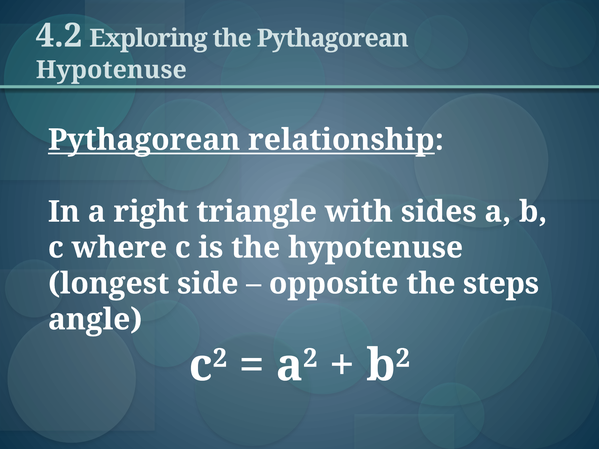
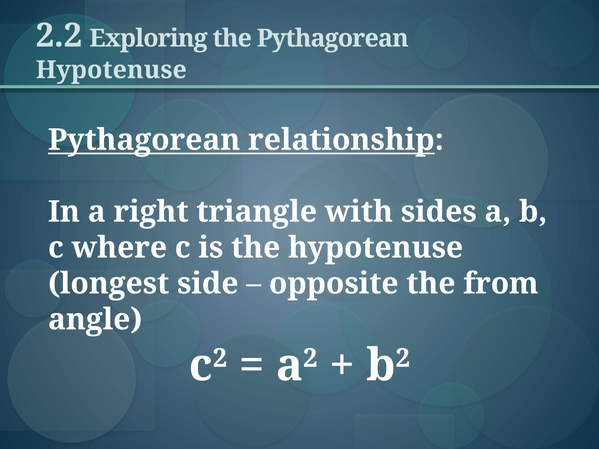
4.2: 4.2 -> 2.2
steps: steps -> from
